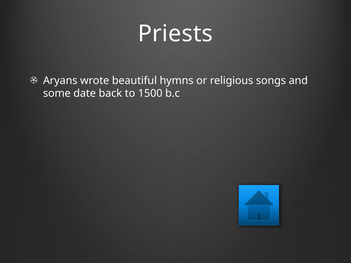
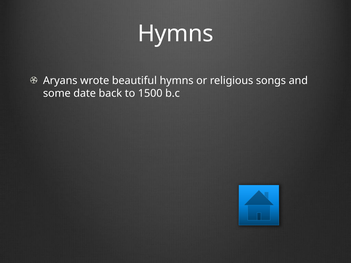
Priests at (175, 34): Priests -> Hymns
